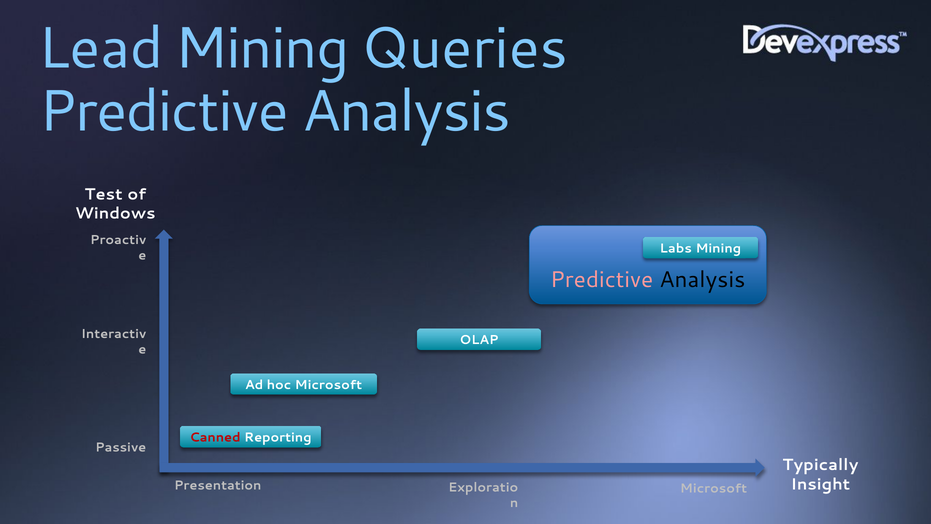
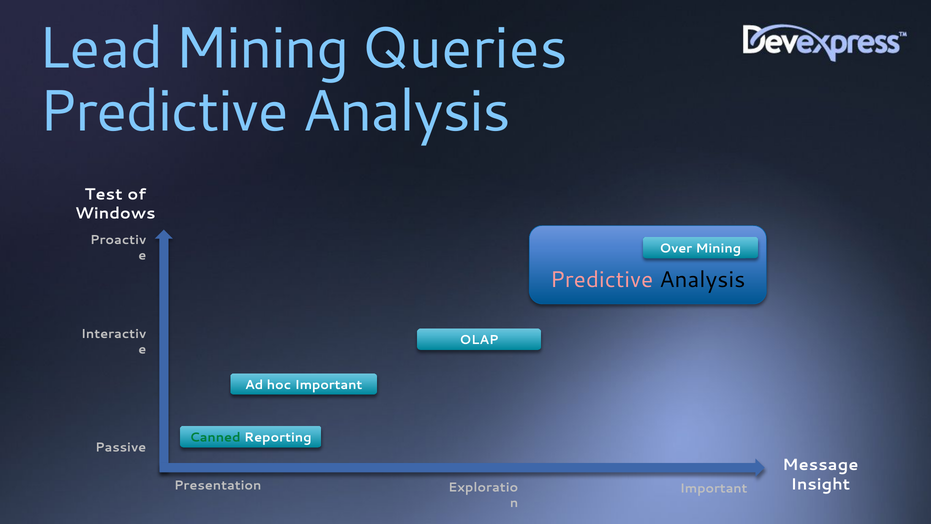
Labs: Labs -> Over
hoc Microsoft: Microsoft -> Important
Canned colour: red -> green
Typically: Typically -> Message
Microsoft at (714, 488): Microsoft -> Important
